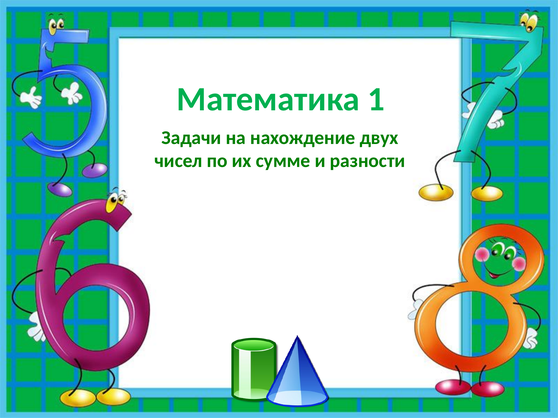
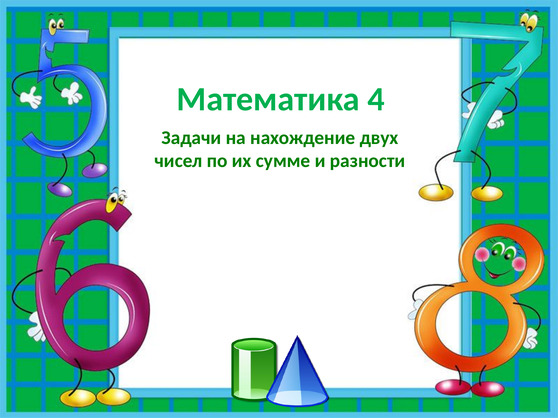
1: 1 -> 4
